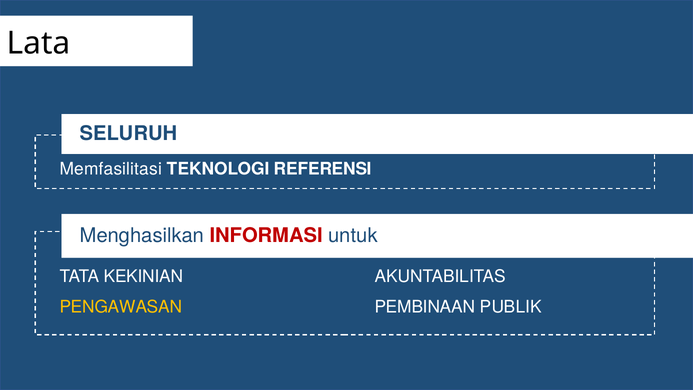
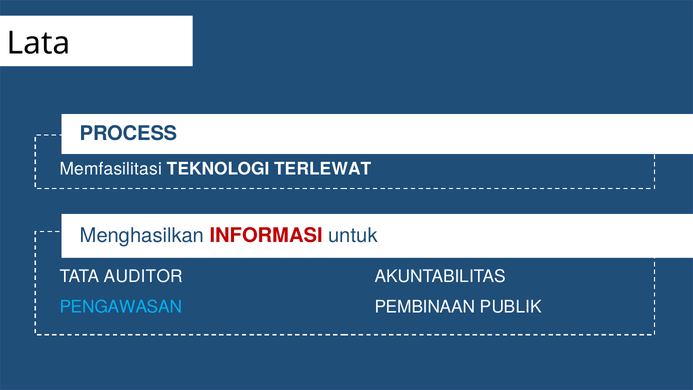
SELURUH: SELURUH -> PROCESS
REFERENSI: REFERENSI -> TERLEWAT
KEKINIAN: KEKINIAN -> AUDITOR
PENGAWASAN colour: yellow -> light blue
